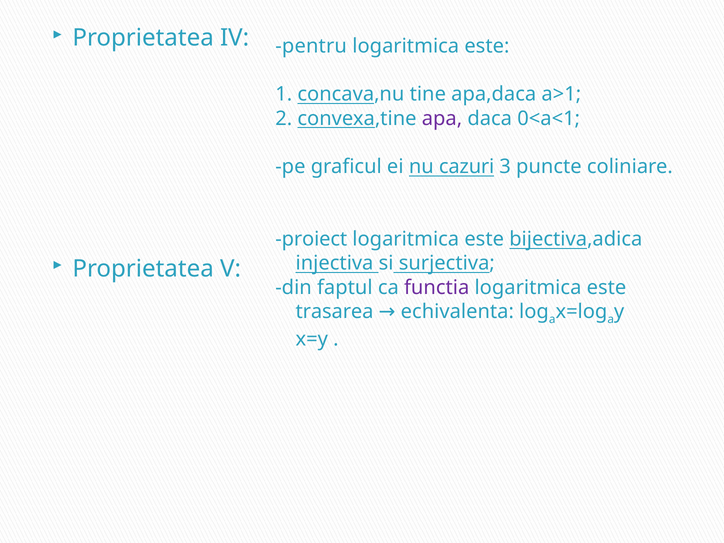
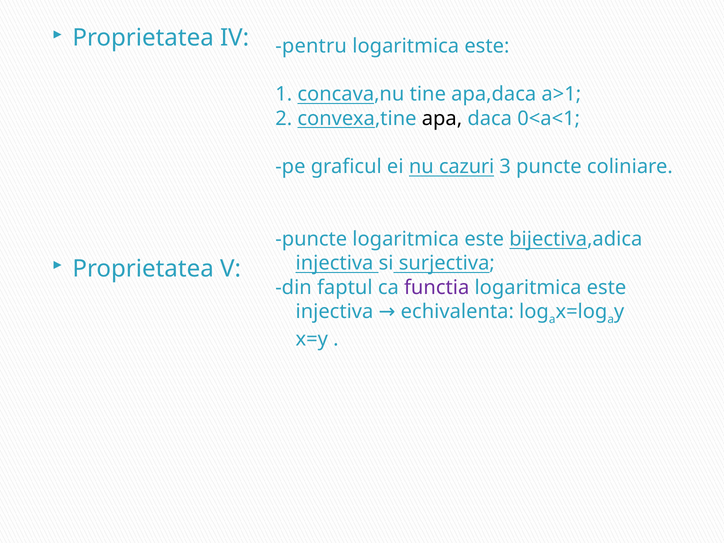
apa colour: purple -> black
proiect at (311, 239): proiect -> puncte
trasarea at (335, 312): trasarea -> injectiva
